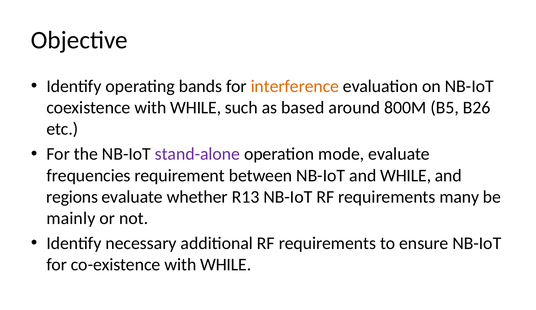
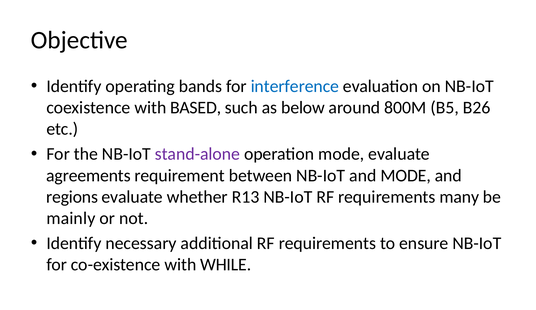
interference colour: orange -> blue
coexistence with WHILE: WHILE -> BASED
based: based -> below
frequencies: frequencies -> agreements
and WHILE: WHILE -> MODE
